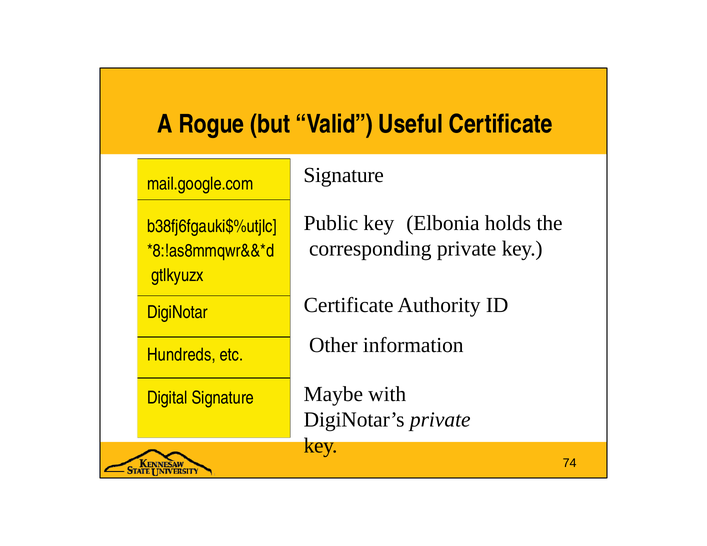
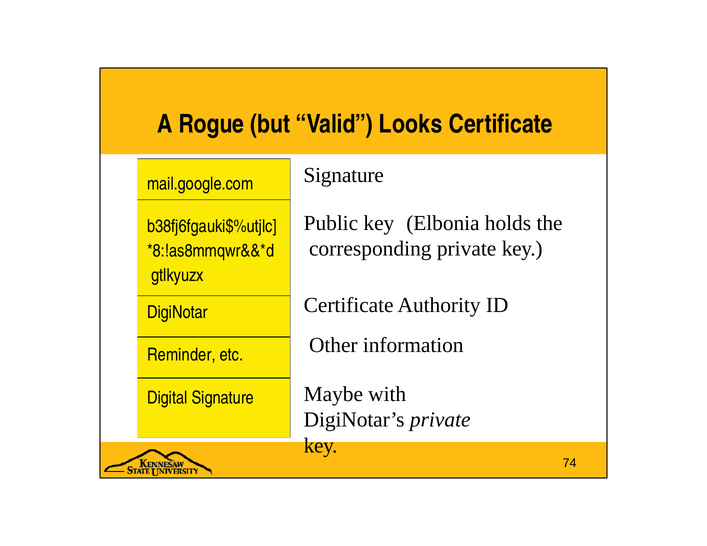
Useful: Useful -> Looks
Hundreds: Hundreds -> Reminder
